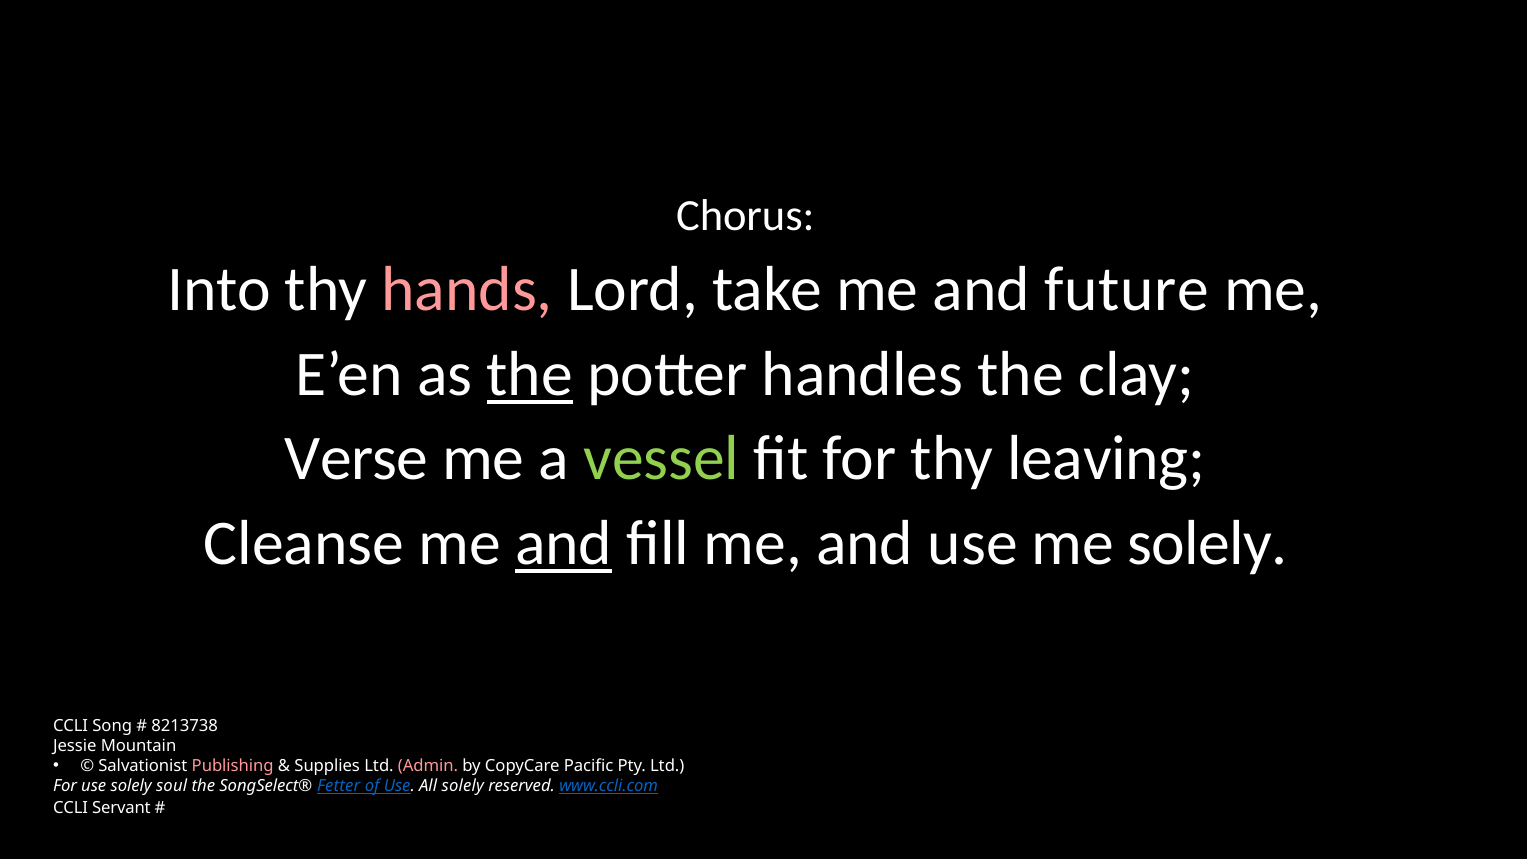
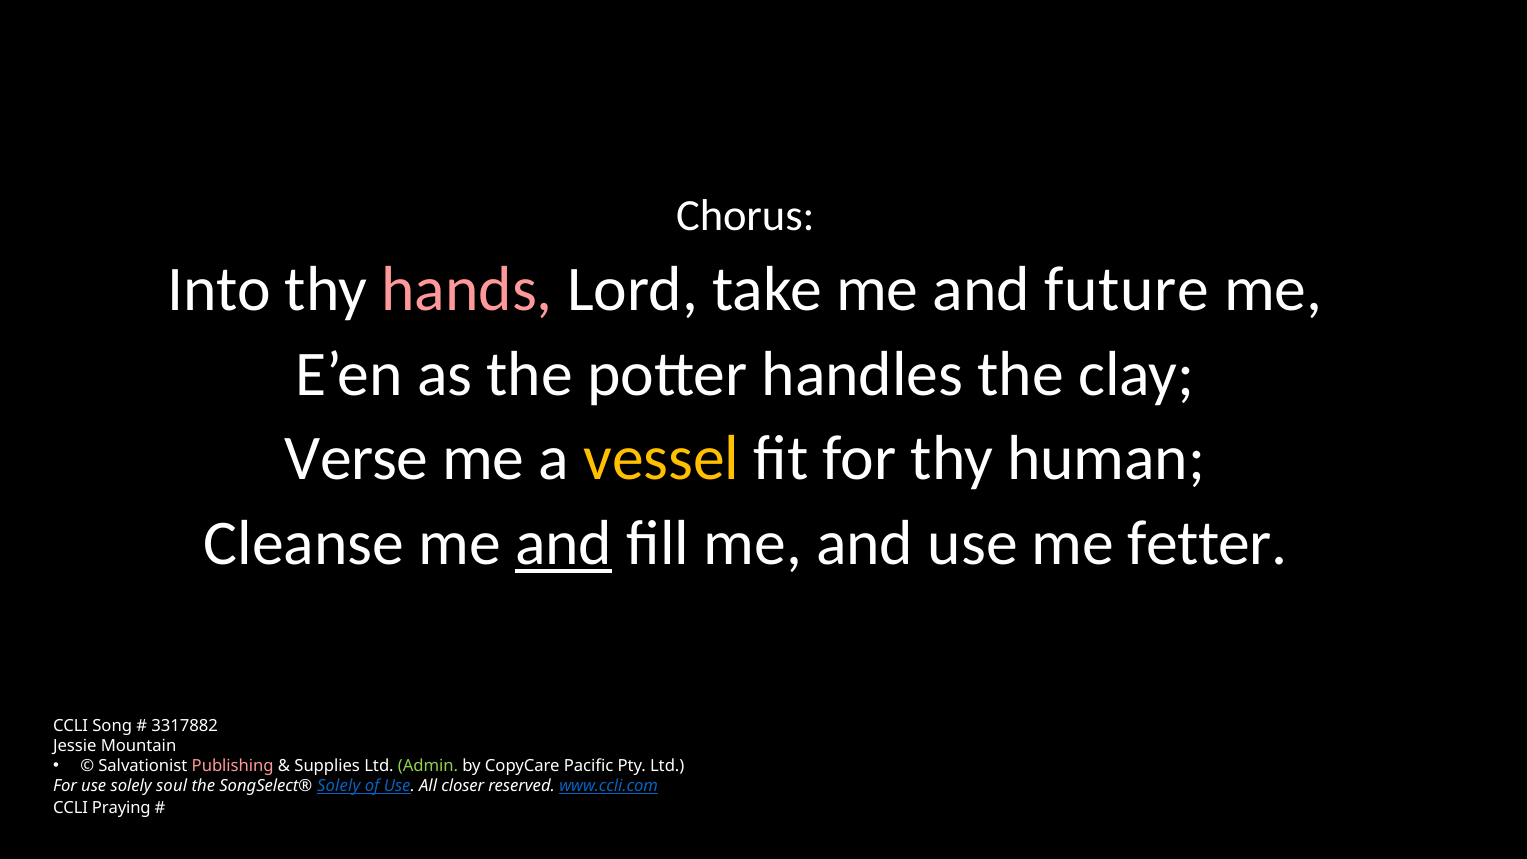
the at (530, 374) underline: present -> none
vessel colour: light green -> yellow
leaving: leaving -> human
me solely: solely -> fetter
8213738: 8213738 -> 3317882
Admin colour: pink -> light green
SongSelect® Fetter: Fetter -> Solely
All solely: solely -> closer
Servant: Servant -> Praying
